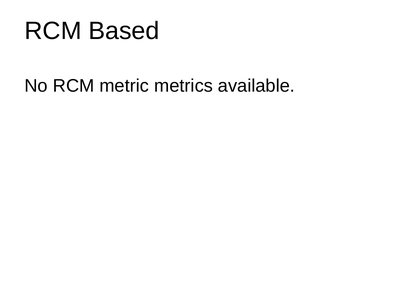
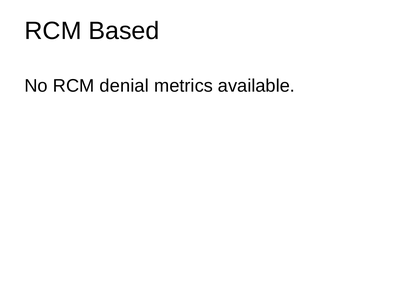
metric: metric -> denial
